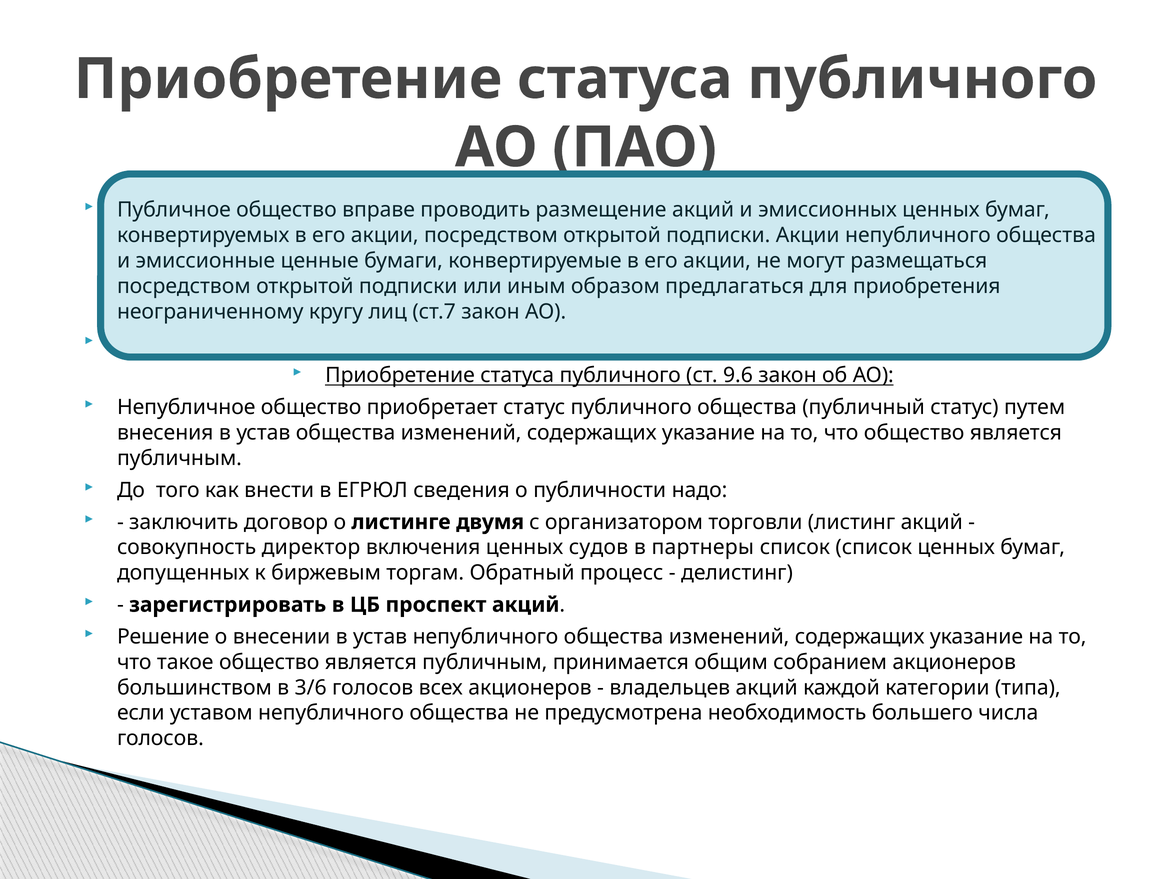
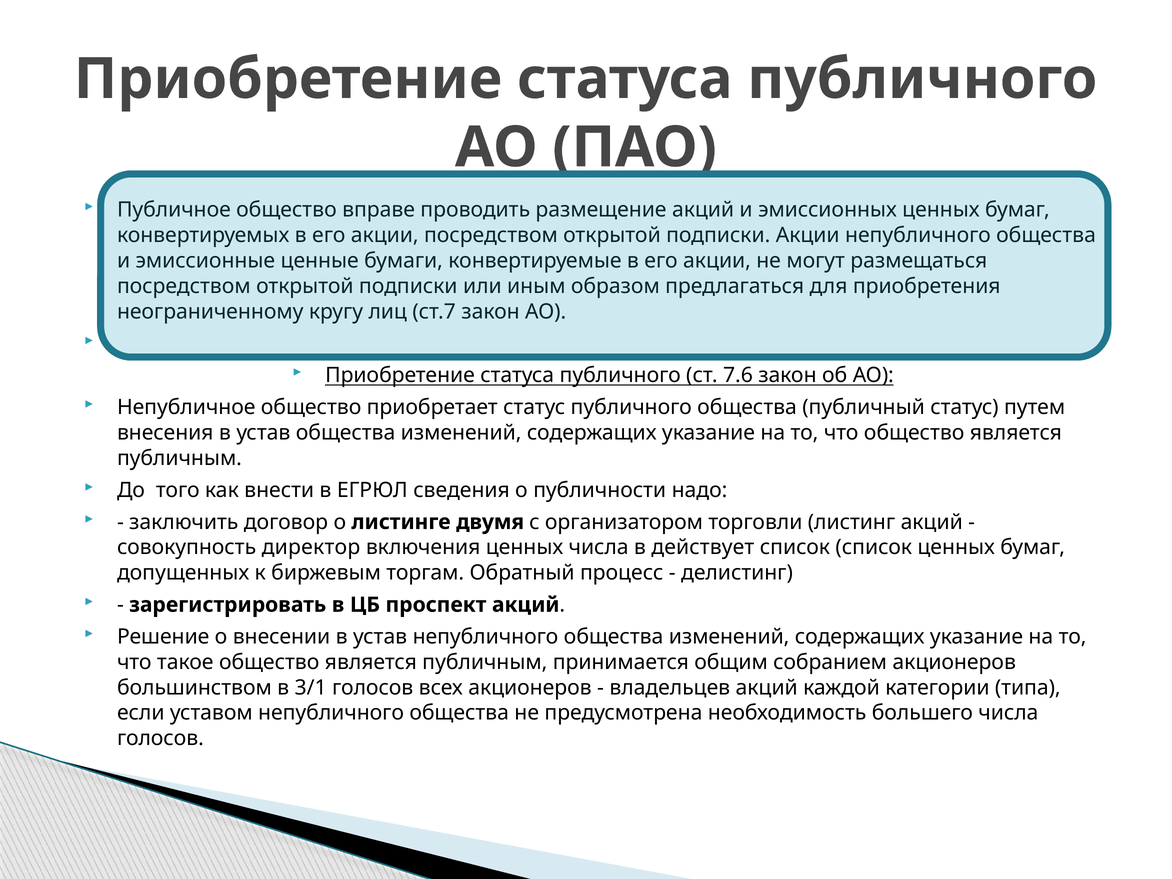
9.6: 9.6 -> 7.6
ценных судов: судов -> числа
партнеры: партнеры -> действует
3/6: 3/6 -> 3/1
